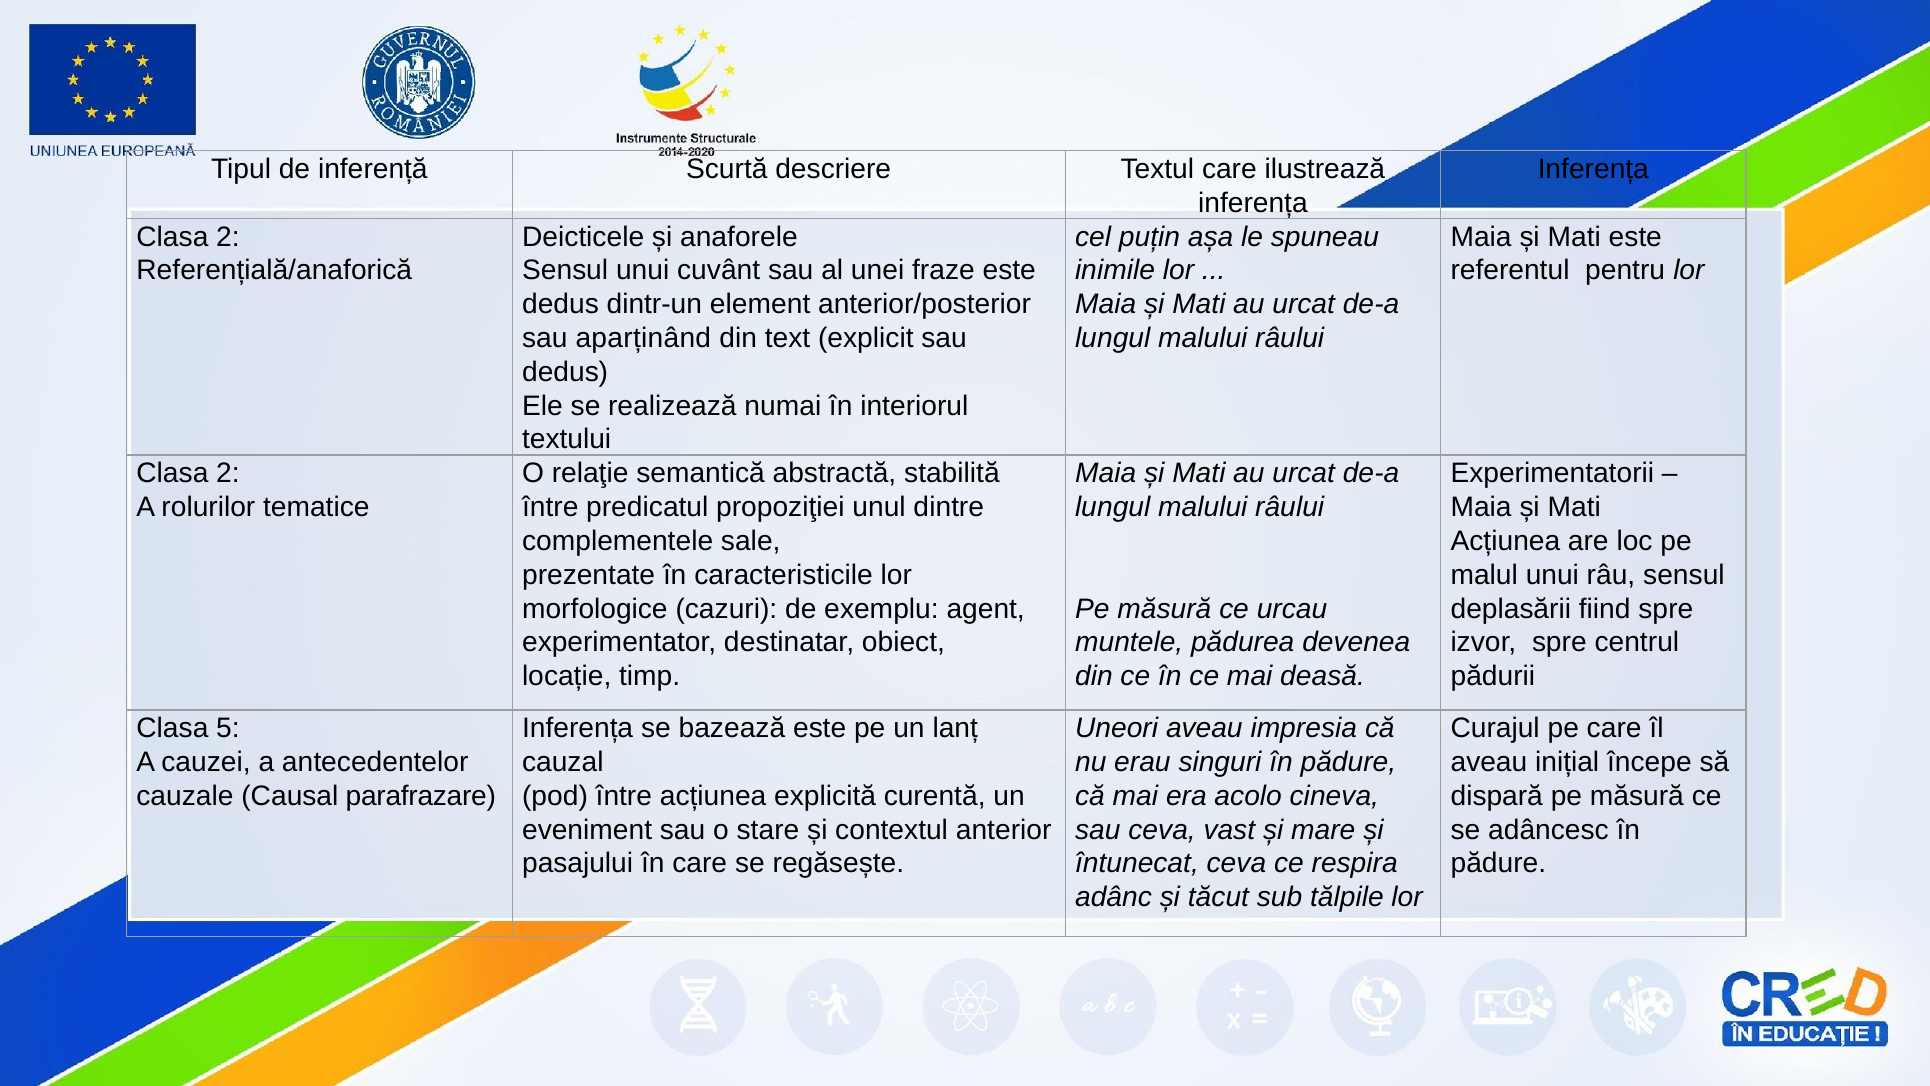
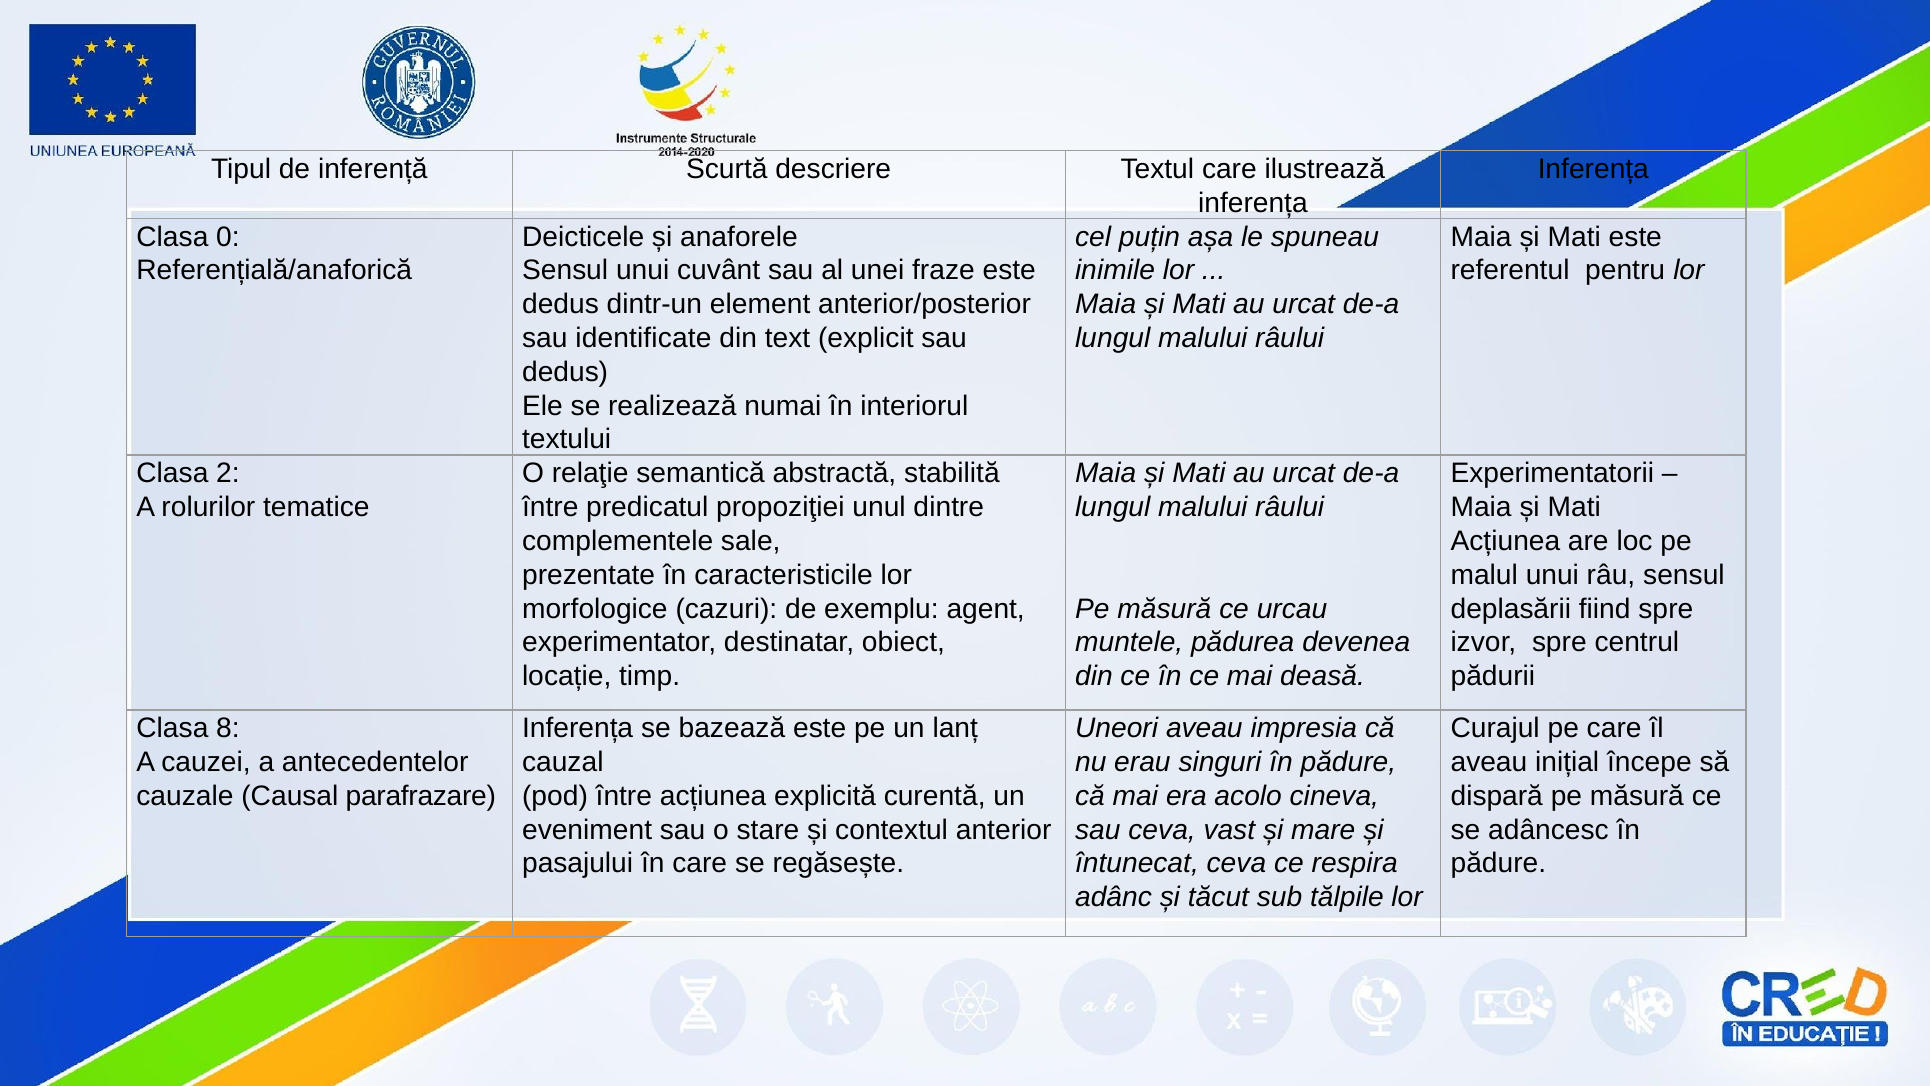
2 at (228, 237): 2 -> 0
aparținând: aparținând -> identificate
5: 5 -> 8
